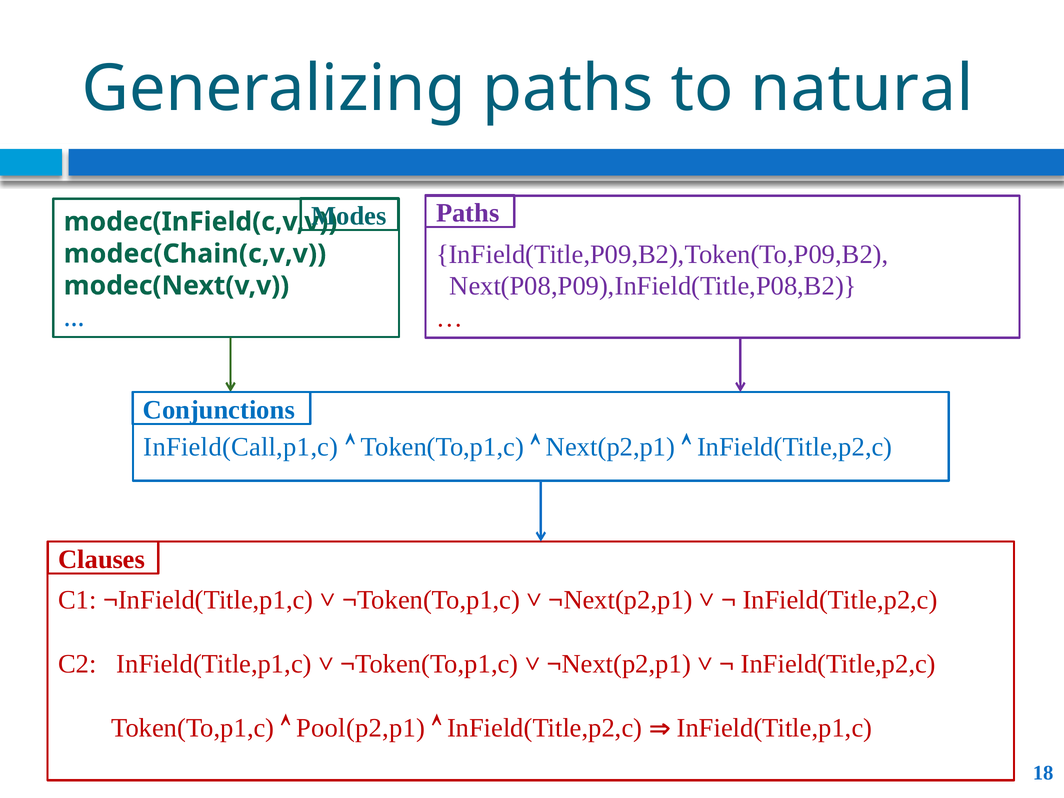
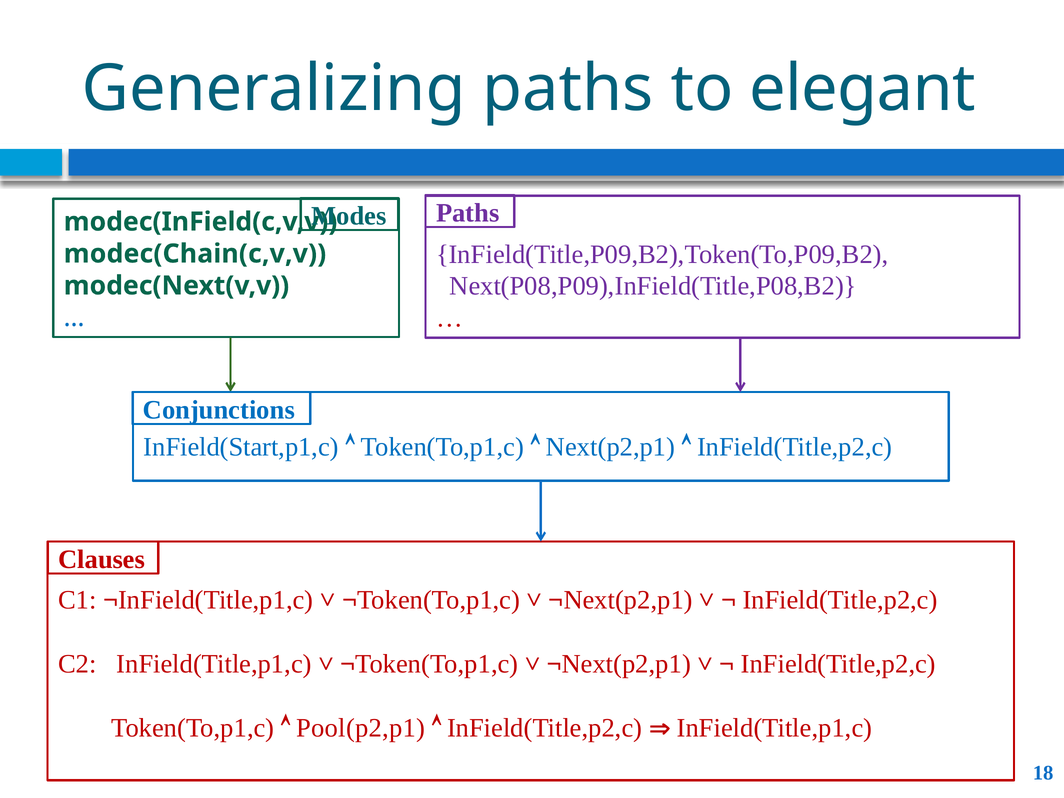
natural: natural -> elegant
InField(Call,p1,c: InField(Call,p1,c -> InField(Start,p1,c
